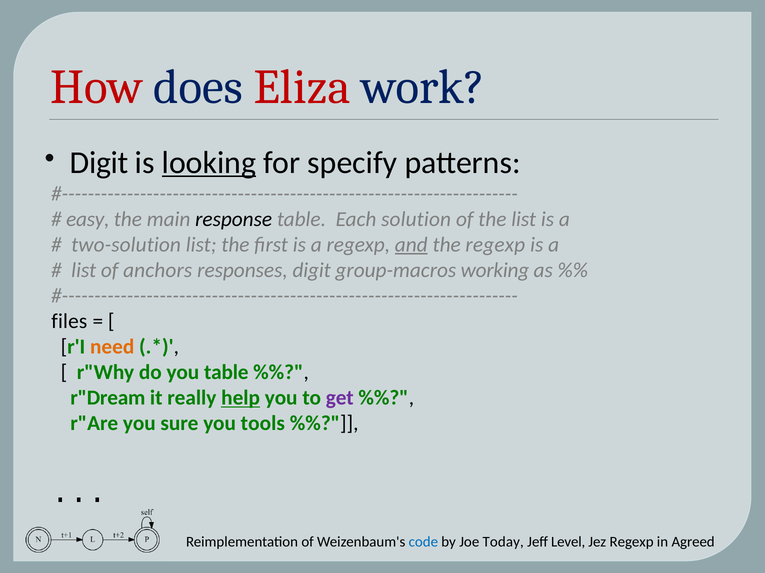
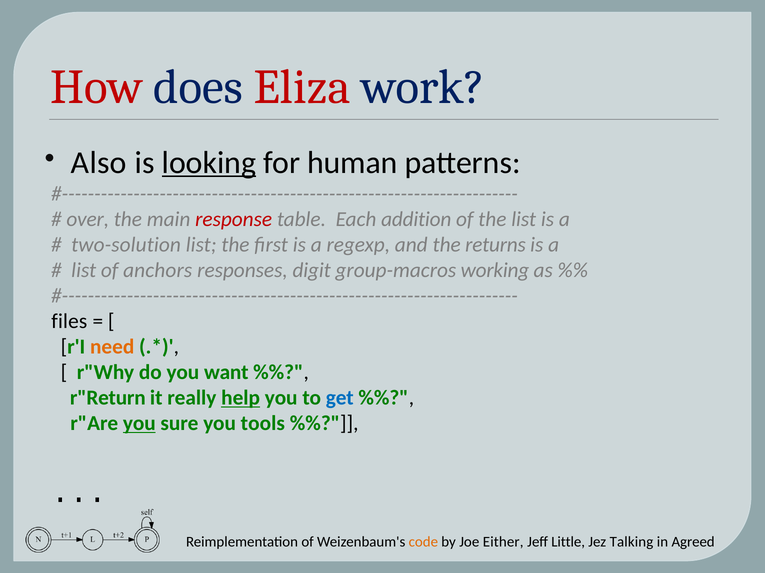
Digit at (99, 163): Digit -> Also
specify: specify -> human
easy: easy -> over
response colour: black -> red
solution: solution -> addition
and underline: present -> none
the regexp: regexp -> returns
you table: table -> want
r"Dream: r"Dream -> r"Return
get colour: purple -> blue
you at (139, 424) underline: none -> present
code colour: blue -> orange
Today: Today -> Either
Level: Level -> Little
Jez Regexp: Regexp -> Talking
